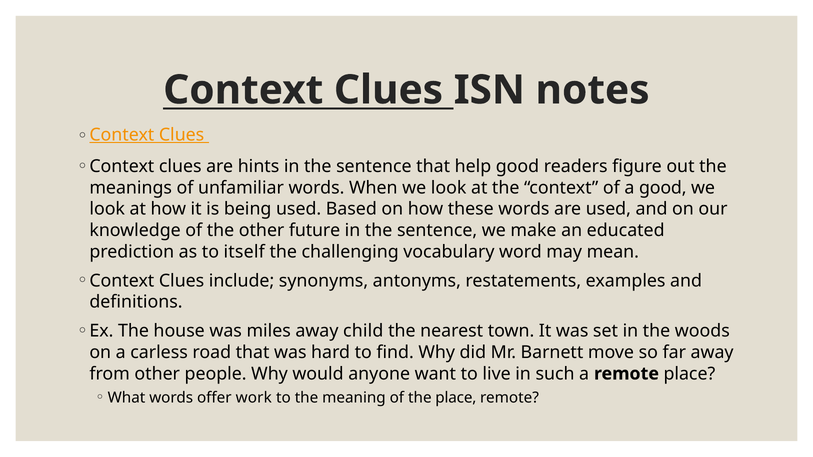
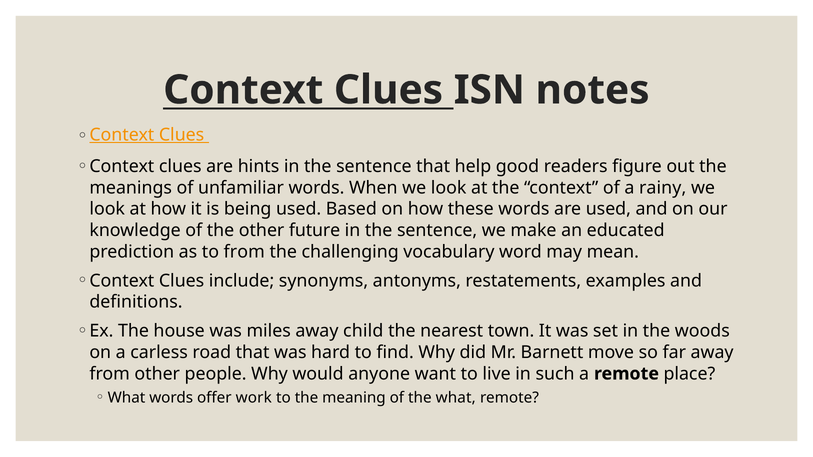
a good: good -> rainy
to itself: itself -> from
the place: place -> what
